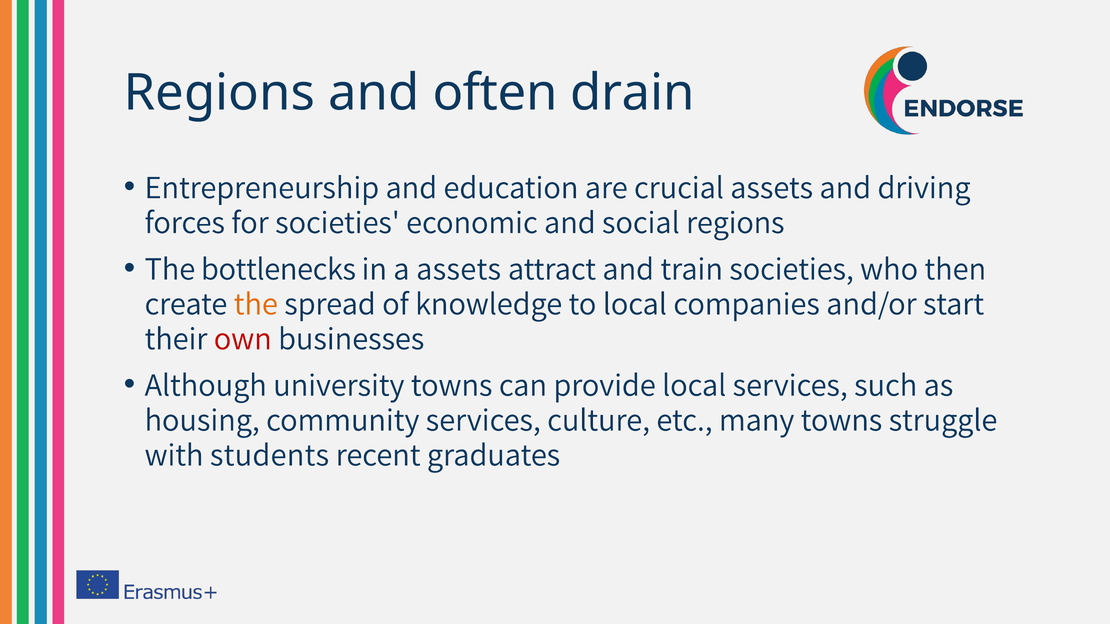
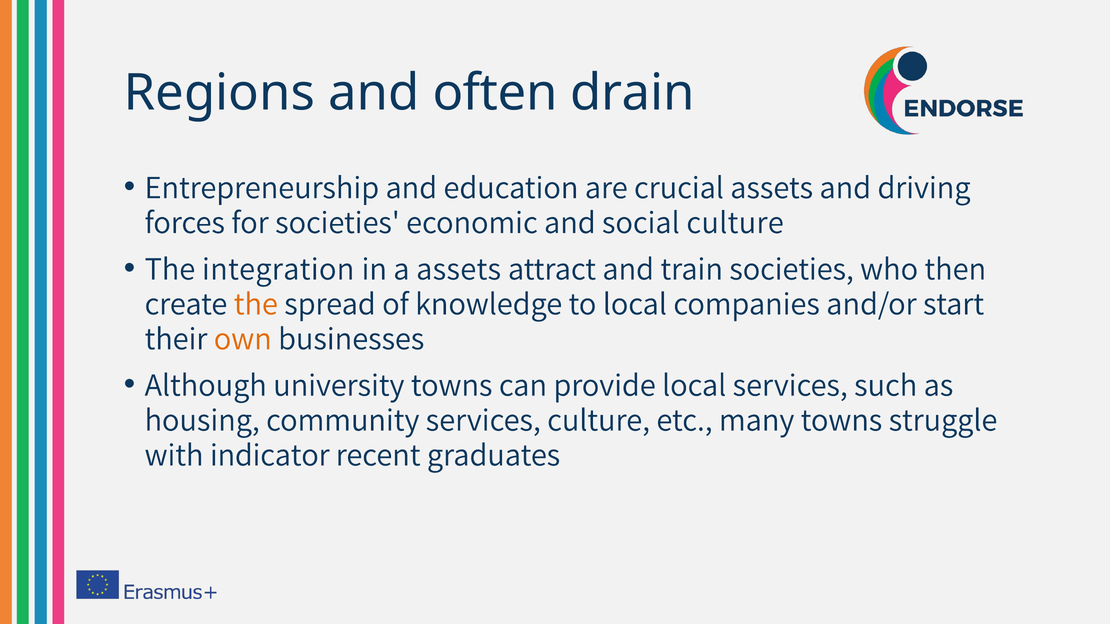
social regions: regions -> culture
bottlenecks: bottlenecks -> integration
own colour: red -> orange
students: students -> indicator
